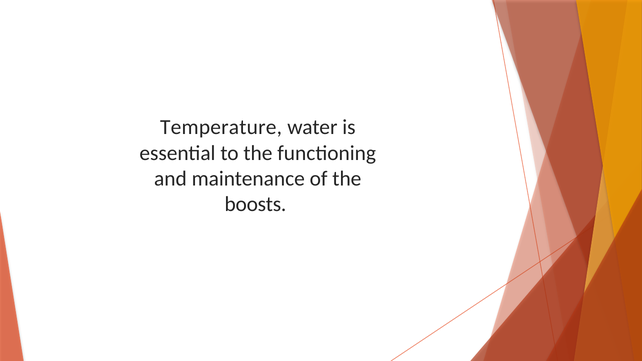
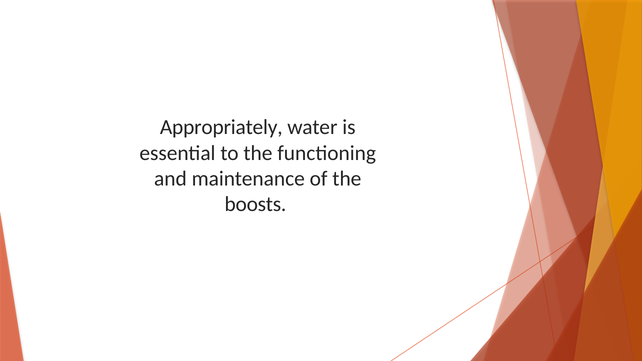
Temperature: Temperature -> Appropriately
